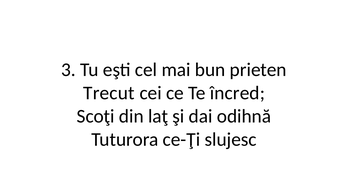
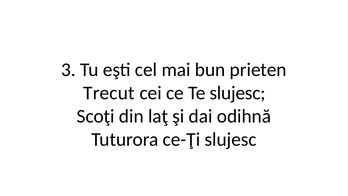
Te încred: încred -> slujesc
